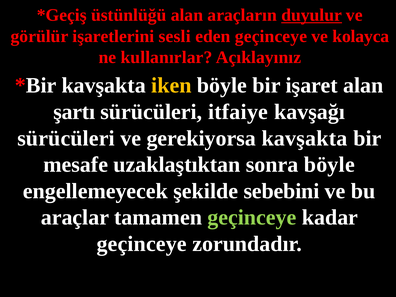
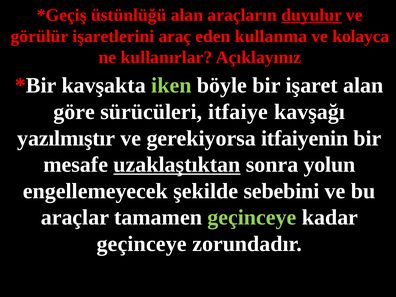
sesli: sesli -> araç
eden geçinceye: geçinceye -> kullanma
iken colour: yellow -> light green
şartı: şartı -> göre
sürücüleri at (66, 138): sürücüleri -> yazılmıştır
gerekiyorsa kavşakta: kavşakta -> itfaiyenin
uzaklaştıktan underline: none -> present
sonra böyle: böyle -> yolun
